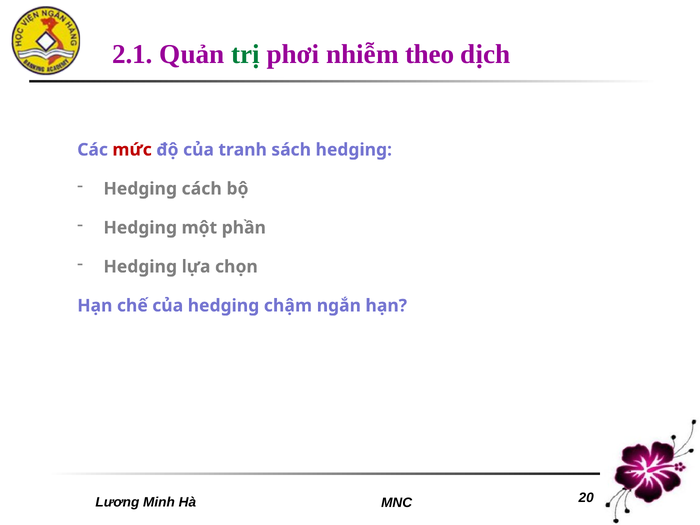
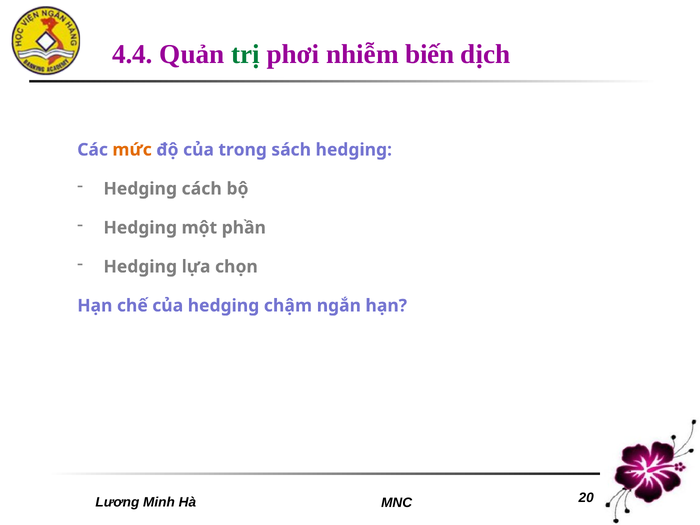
2.1: 2.1 -> 4.4
theo: theo -> biến
mức colour: red -> orange
tranh: tranh -> trong
